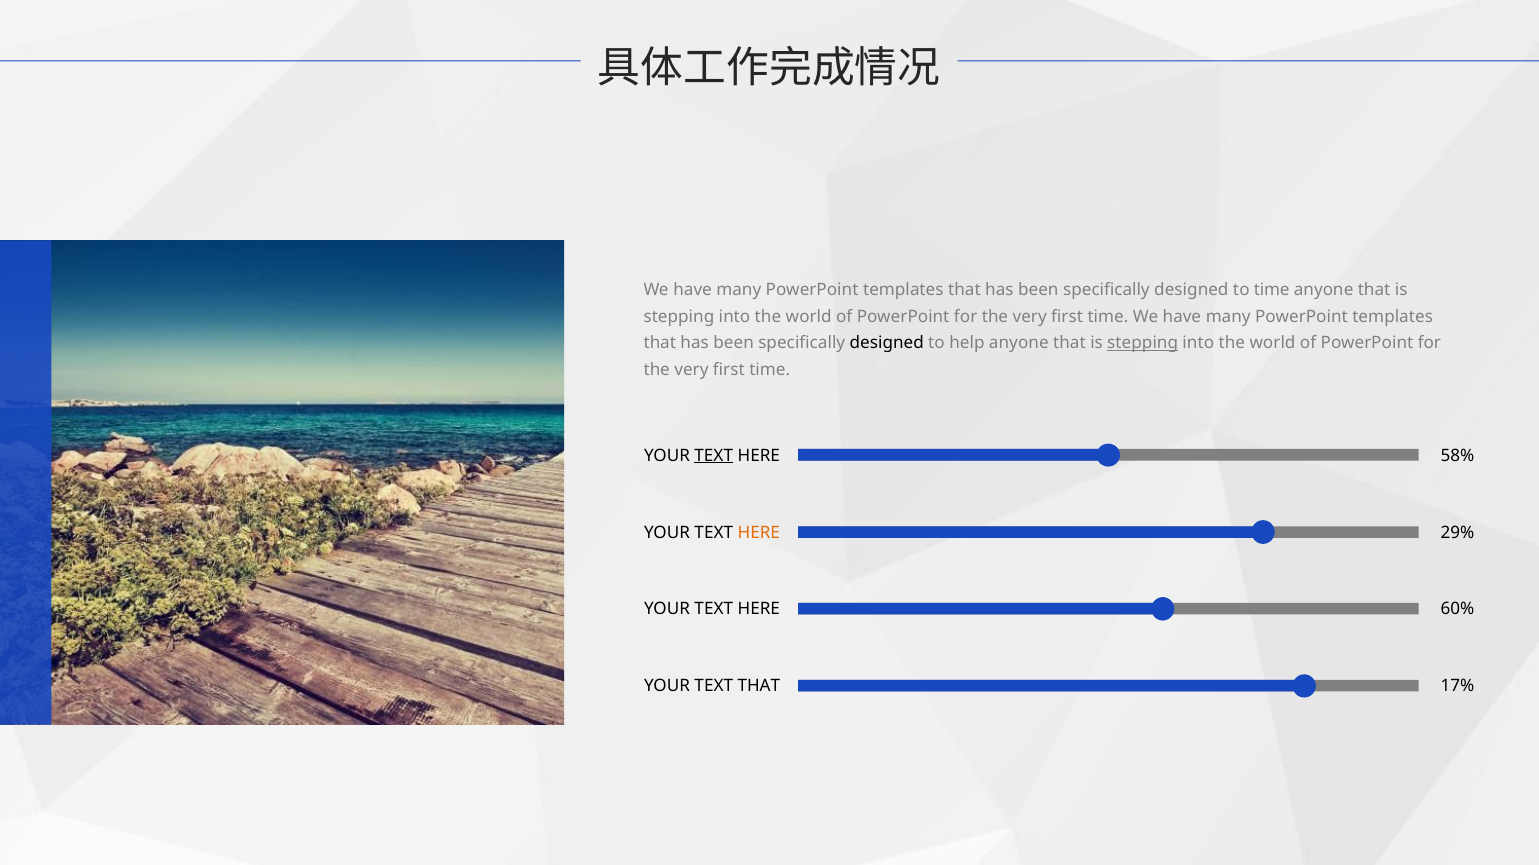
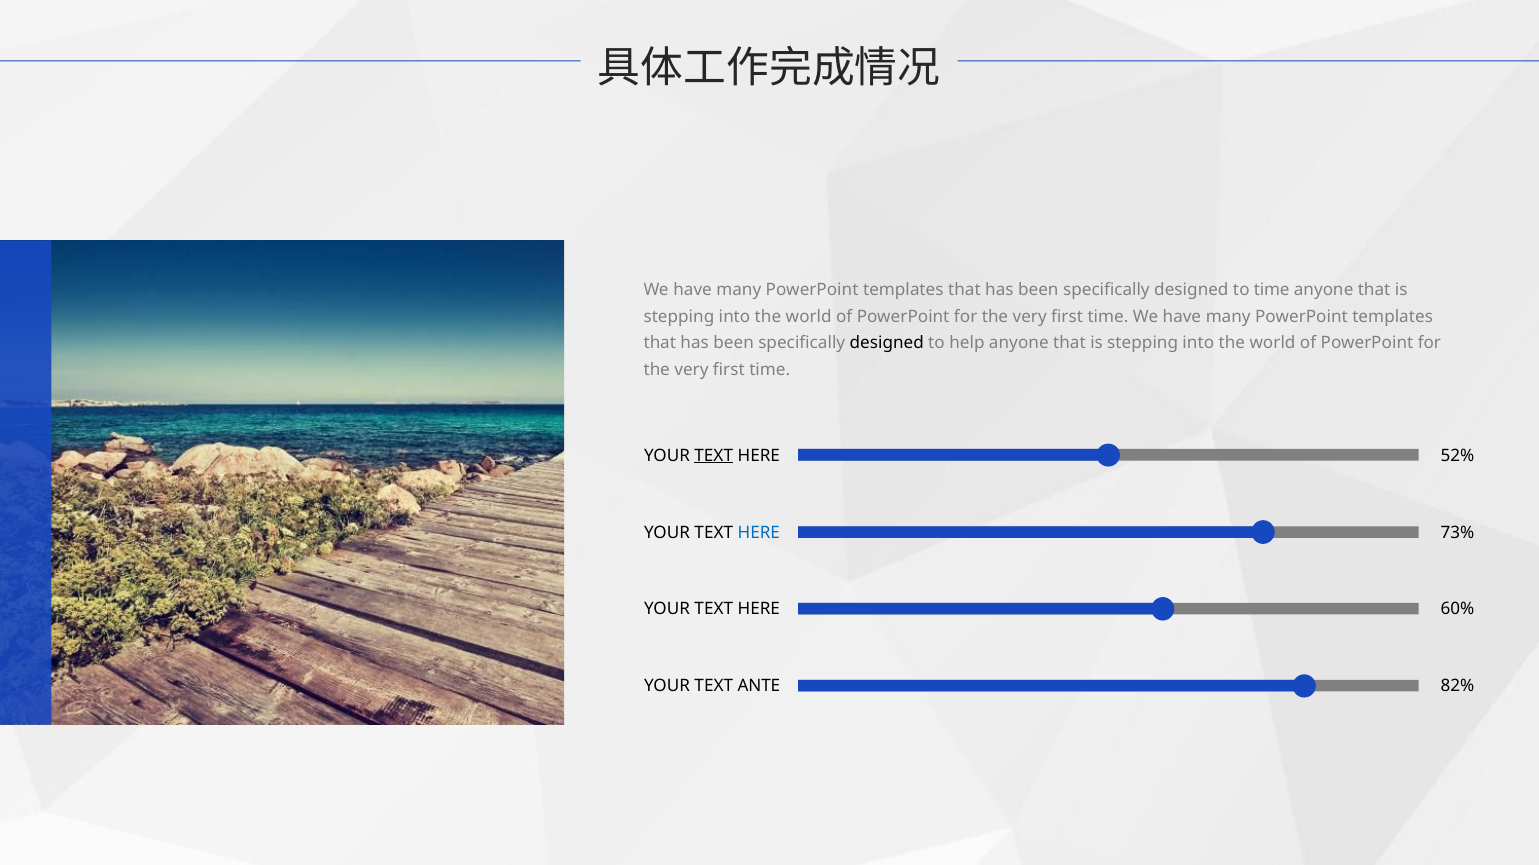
stepping at (1143, 343) underline: present -> none
58%: 58% -> 52%
HERE at (759, 533) colour: orange -> blue
29%: 29% -> 73%
TEXT THAT: THAT -> ANTE
17%: 17% -> 82%
